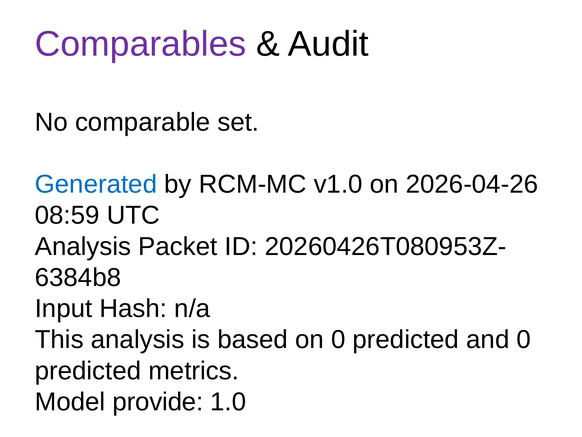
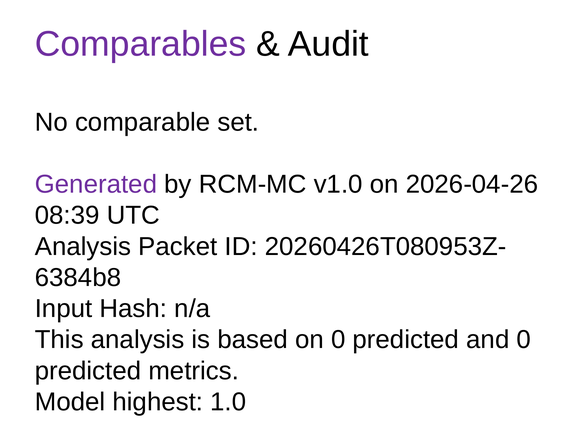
Generated colour: blue -> purple
08:59: 08:59 -> 08:39
provide: provide -> highest
